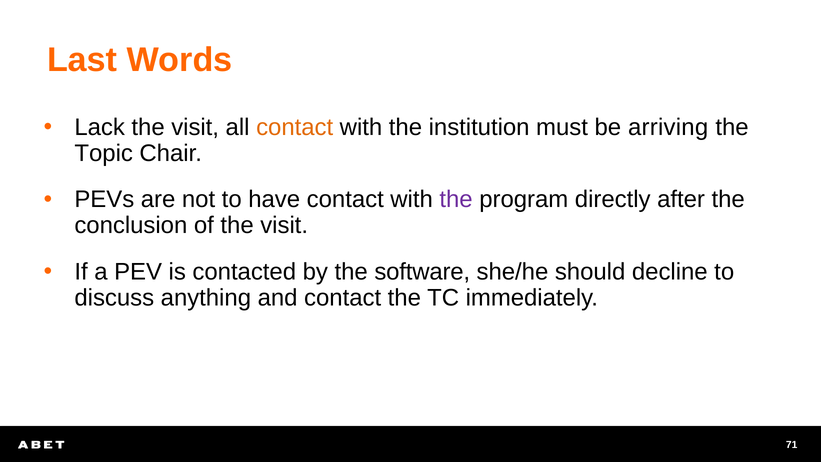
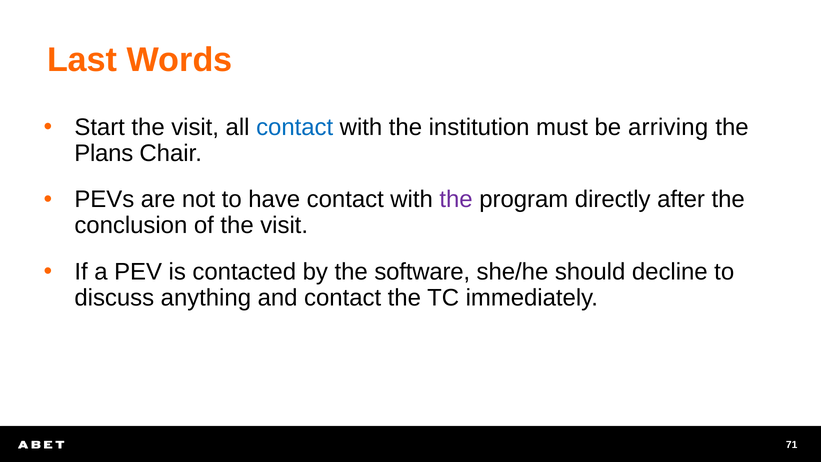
Lack: Lack -> Start
contact at (295, 127) colour: orange -> blue
Topic: Topic -> Plans
